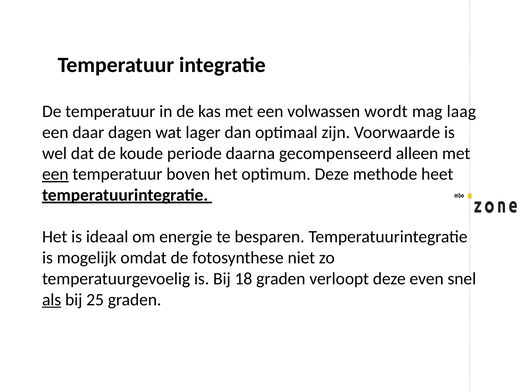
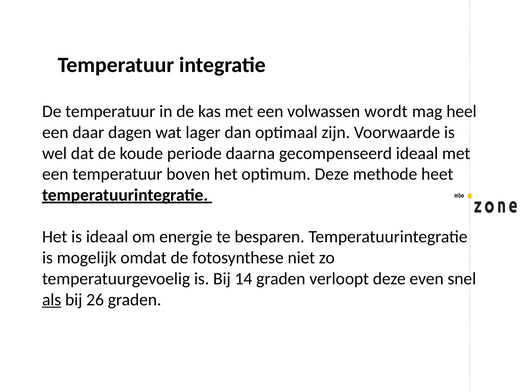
laag: laag -> heel
gecompenseerd alleen: alleen -> ideaal
een at (55, 174) underline: present -> none
18: 18 -> 14
25: 25 -> 26
